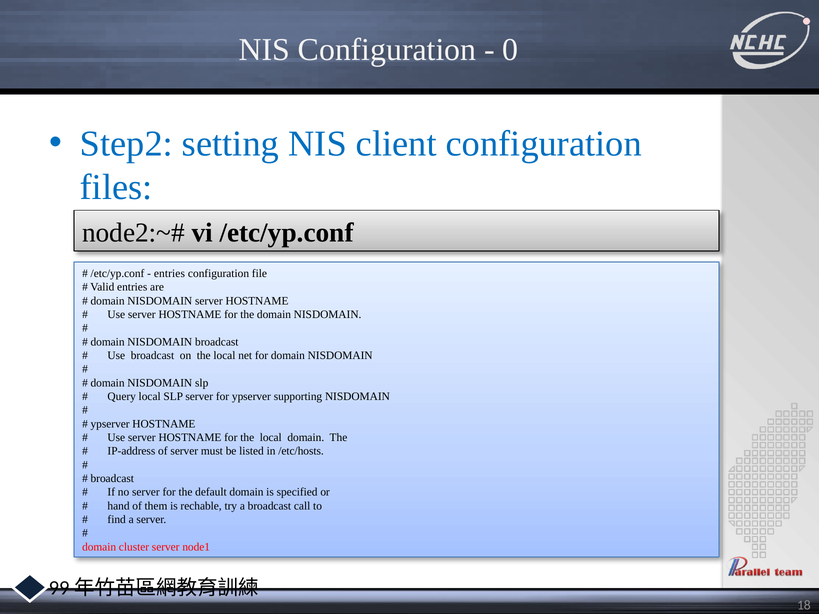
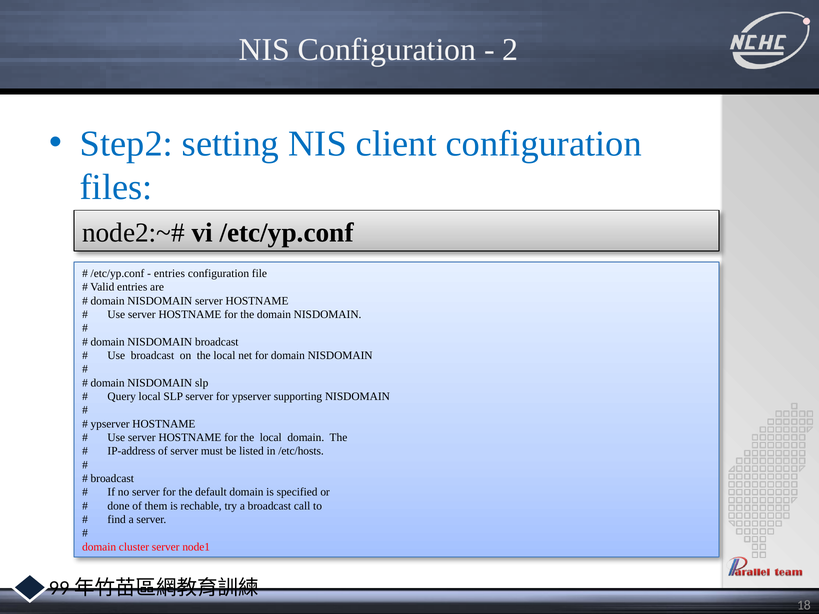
0: 0 -> 2
hand: hand -> done
